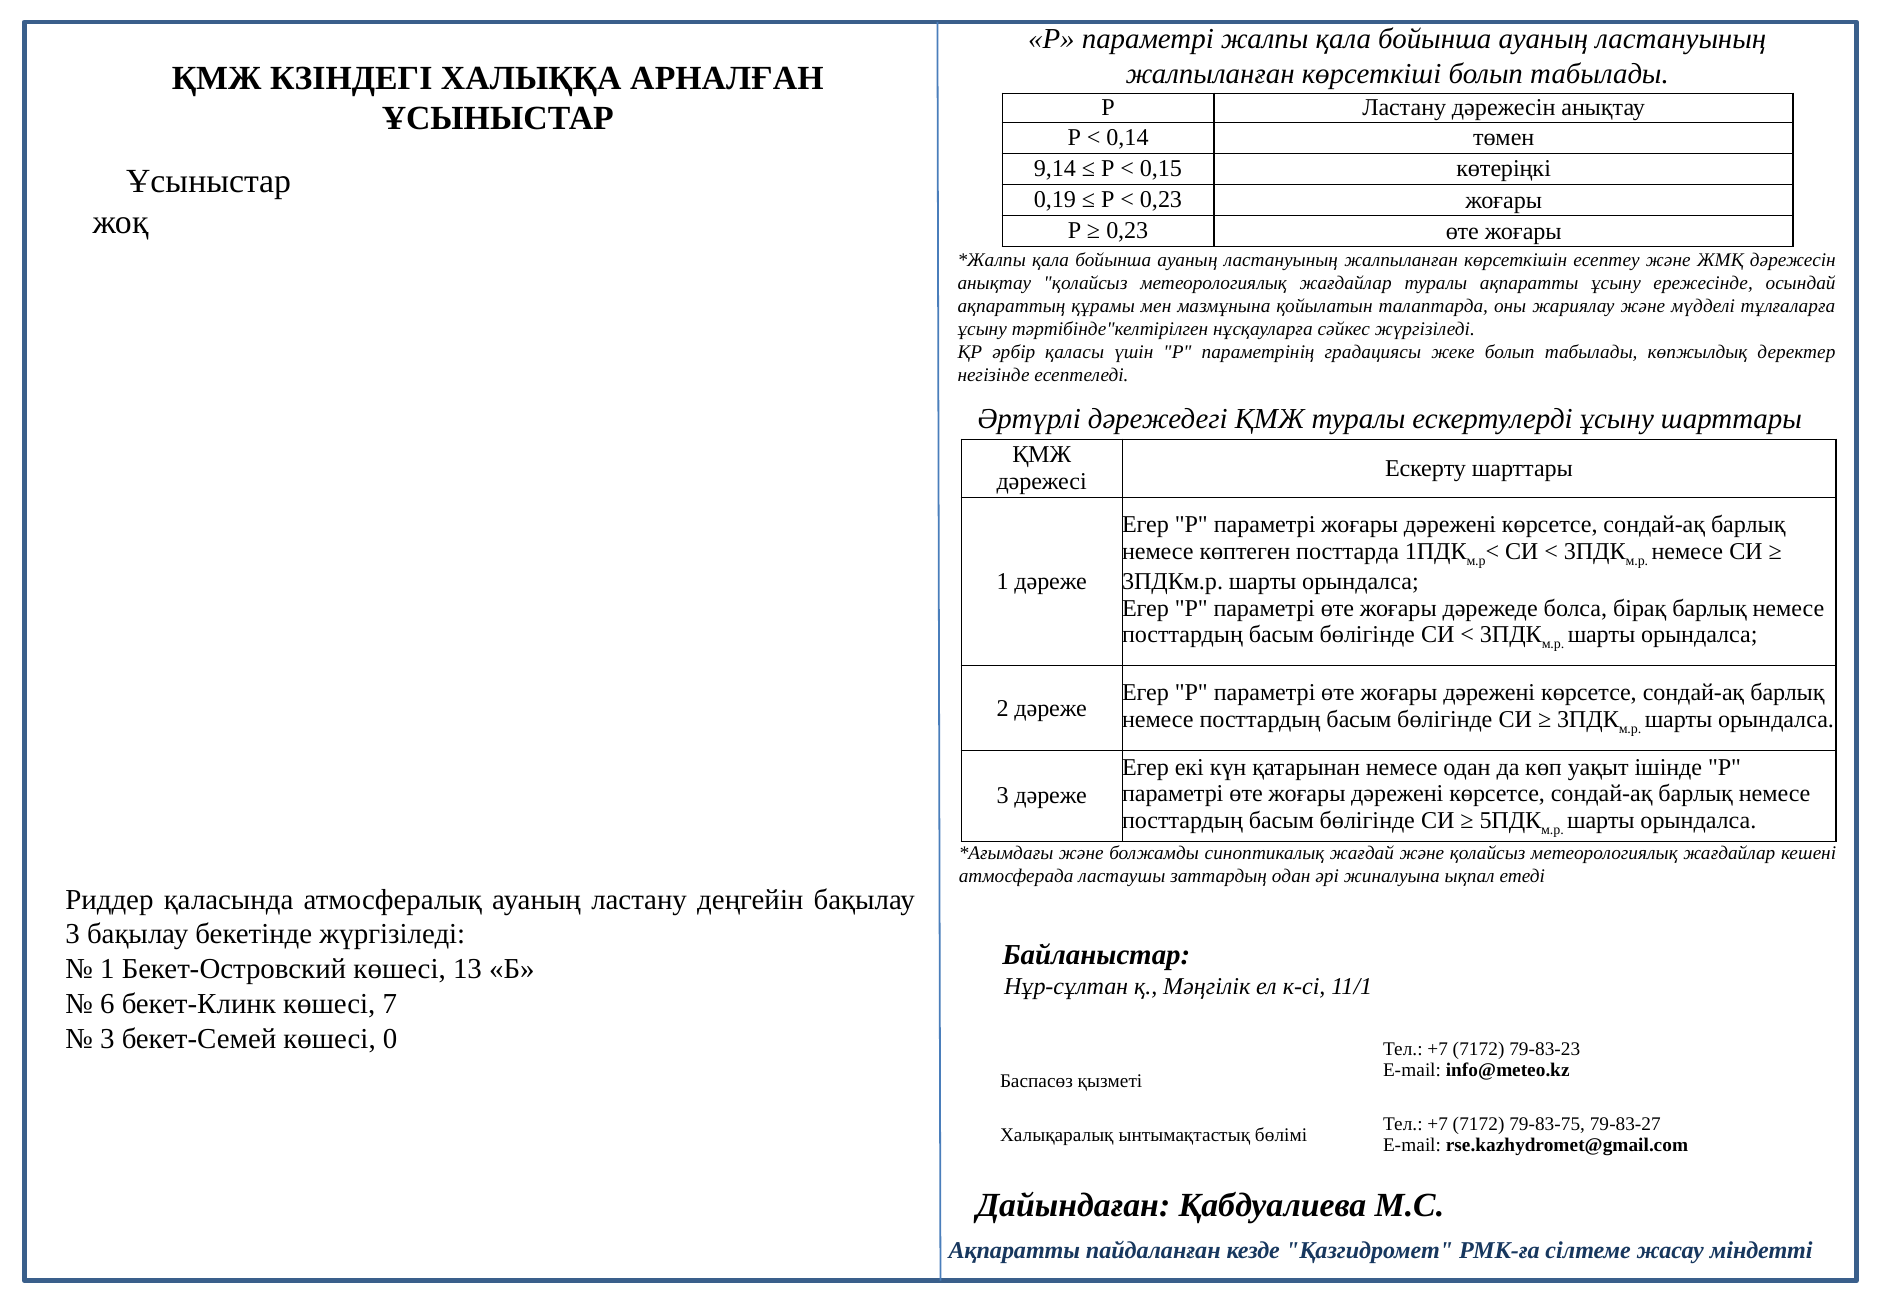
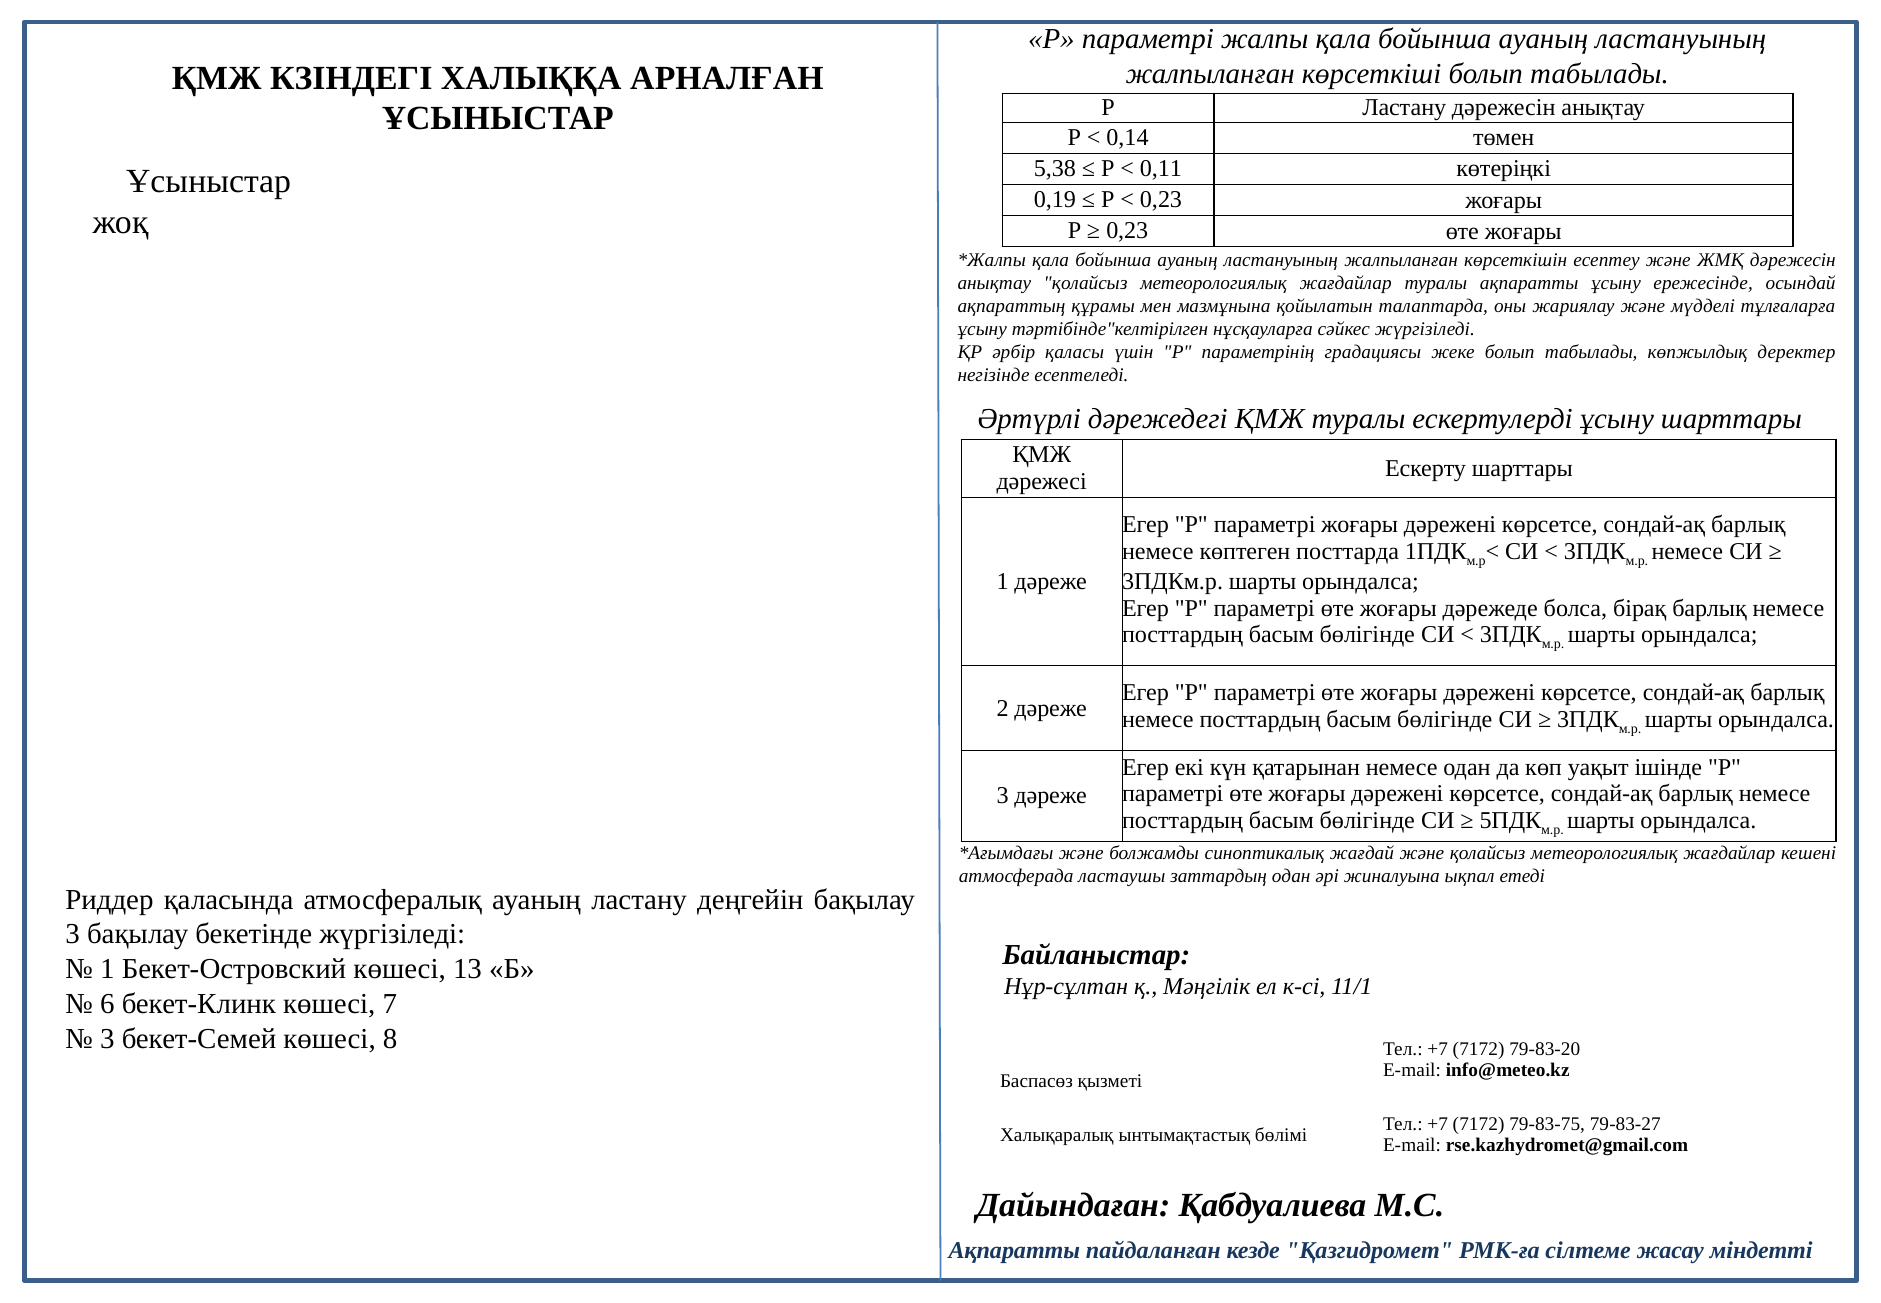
9,14: 9,14 -> 5,38
0,15: 0,15 -> 0,11
0: 0 -> 8
79-83-23: 79-83-23 -> 79-83-20
